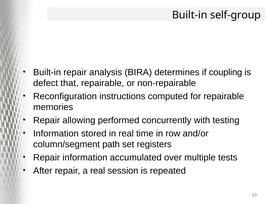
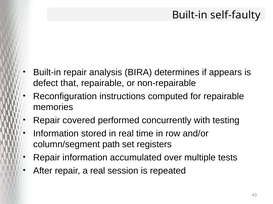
self-group: self-group -> self-faulty
coupling: coupling -> appears
allowing: allowing -> covered
